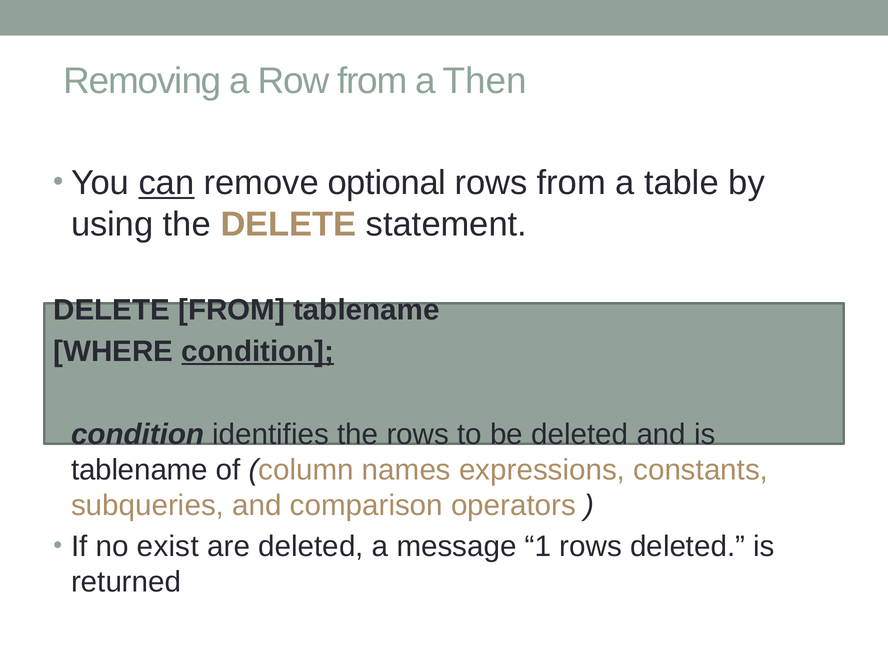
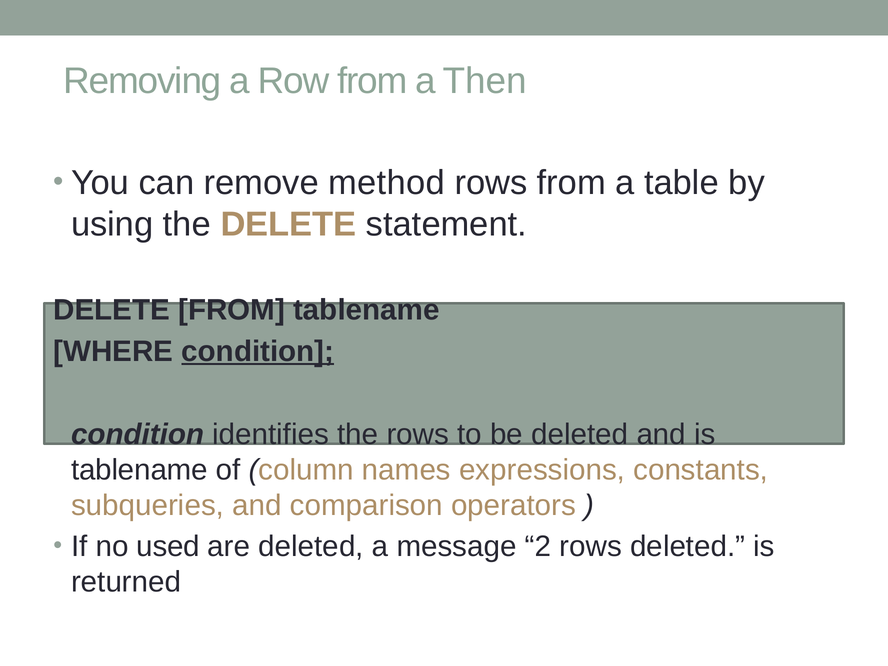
can underline: present -> none
optional: optional -> method
exist: exist -> used
1: 1 -> 2
